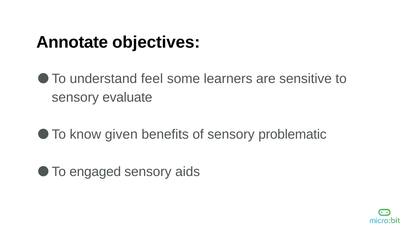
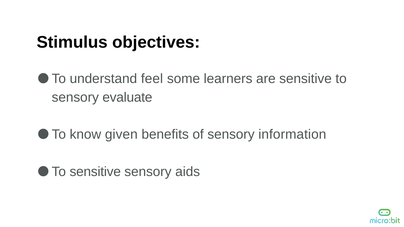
Annotate: Annotate -> Stimulus
problematic: problematic -> information
To engaged: engaged -> sensitive
